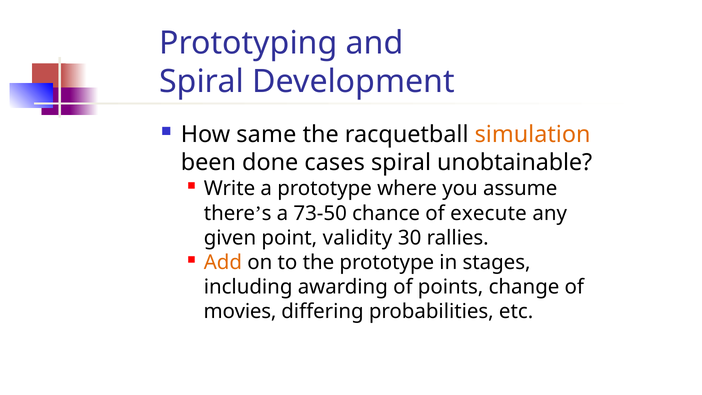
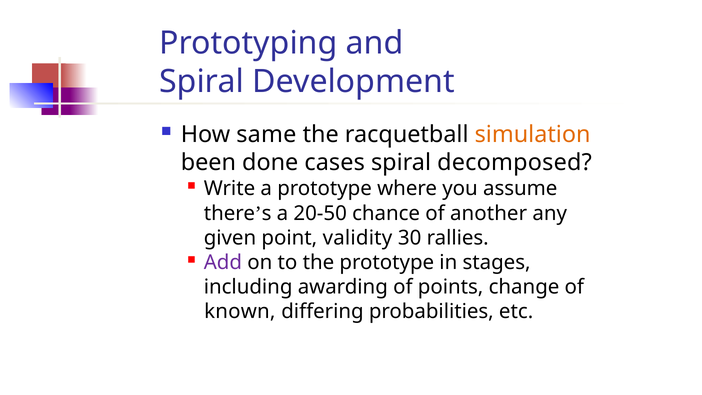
unobtainable: unobtainable -> decomposed
73-50: 73-50 -> 20-50
execute: execute -> another
Add colour: orange -> purple
movies: movies -> known
